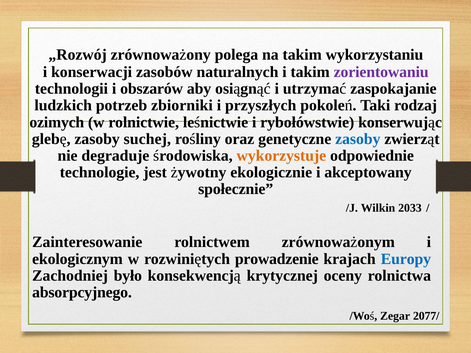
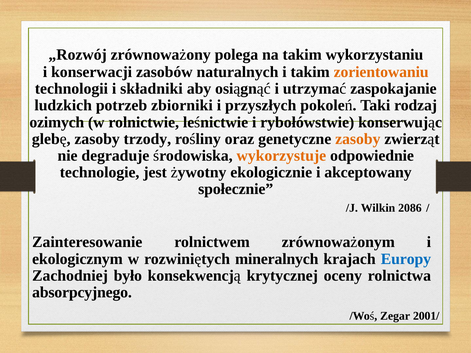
zorientowaniu colour: purple -> orange
obszarów: obszarów -> składniki
suchej: suchej -> trzody
zasoby at (358, 139) colour: blue -> orange
2033: 2033 -> 2086
prowadzenie: prowadzenie -> mineralnych
2077/: 2077/ -> 2001/
